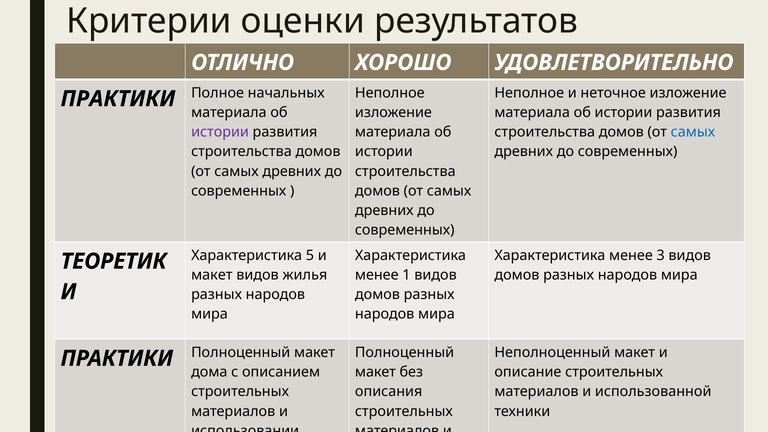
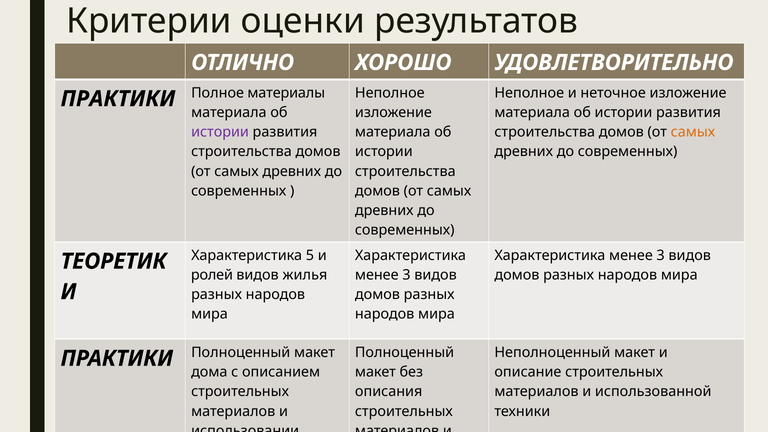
начальных: начальных -> материалы
самых at (693, 132) colour: blue -> orange
макет at (212, 275): макет -> ролей
1 at (406, 275): 1 -> 3
